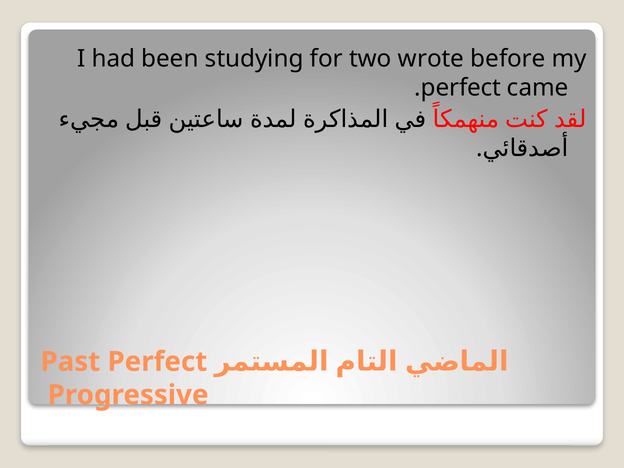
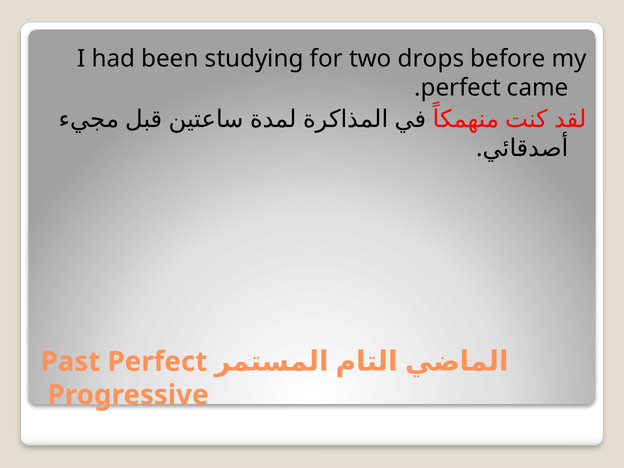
wrote: wrote -> drops
